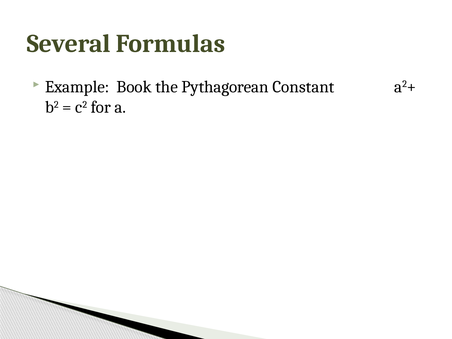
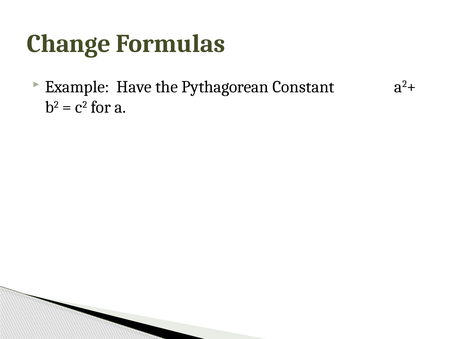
Several: Several -> Change
Book: Book -> Have
